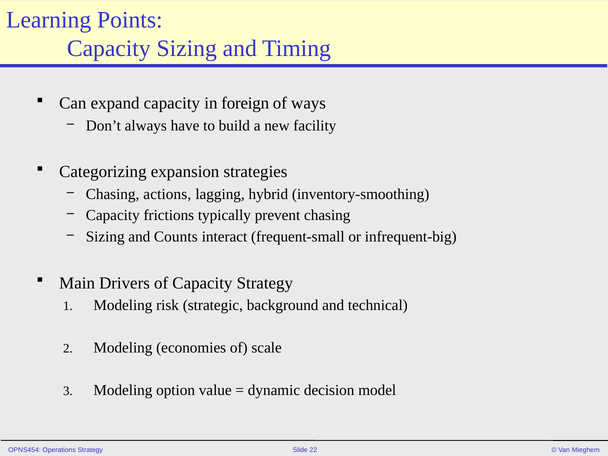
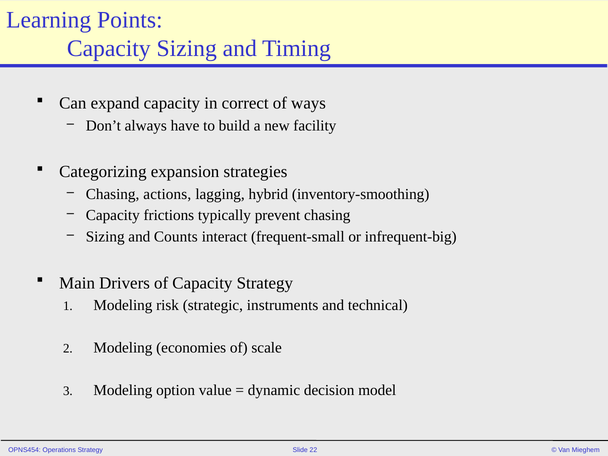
foreign: foreign -> correct
background: background -> instruments
